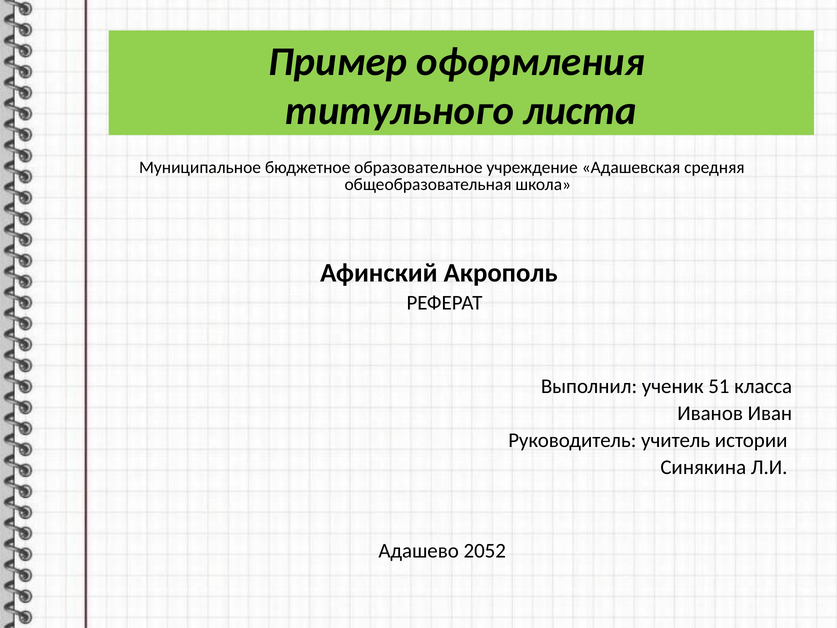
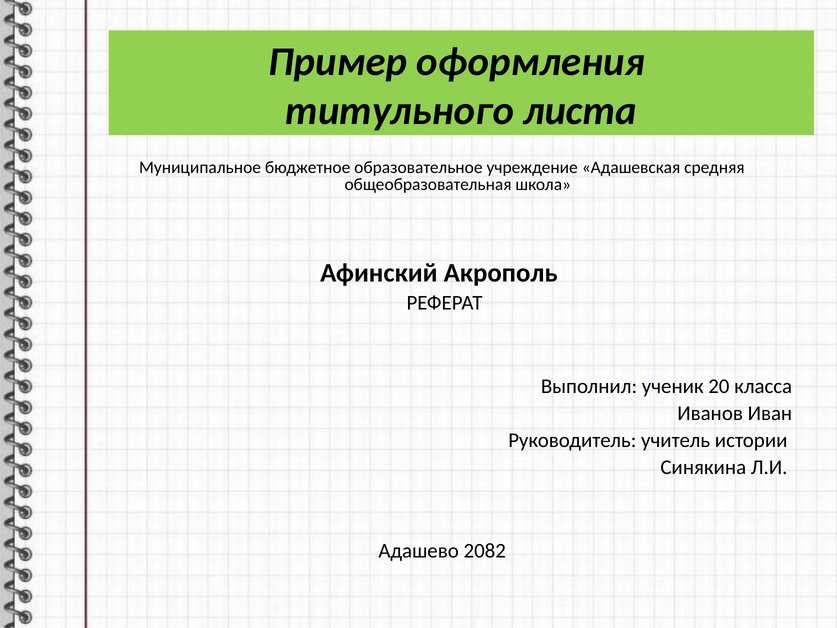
51: 51 -> 20
2052: 2052 -> 2082
